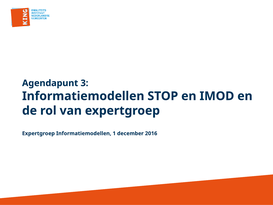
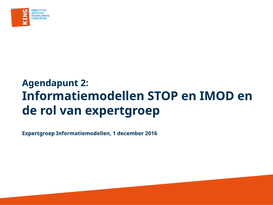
3: 3 -> 2
